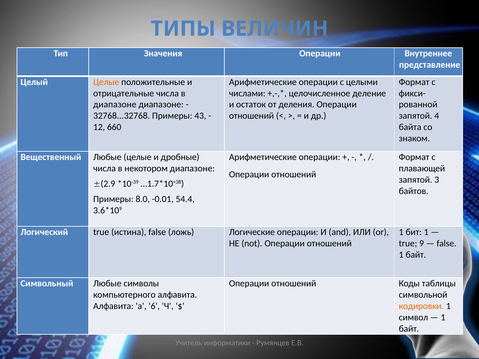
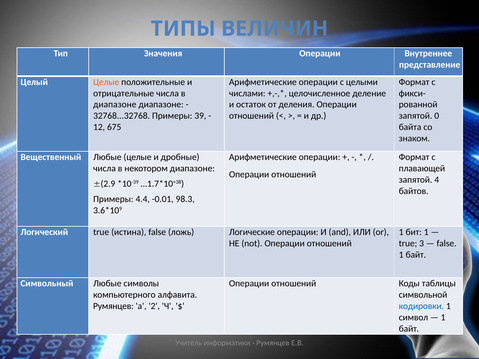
43: 43 -> 39
4: 4 -> 0
660: 660 -> 675
3: 3 -> 4
8.0: 8.0 -> 4.4
54.4: 54.4 -> 98.3
9: 9 -> 3
Алфавита at (113, 306): Алфавита -> Румянцев
6: 6 -> 2
кодировки colour: orange -> blue
